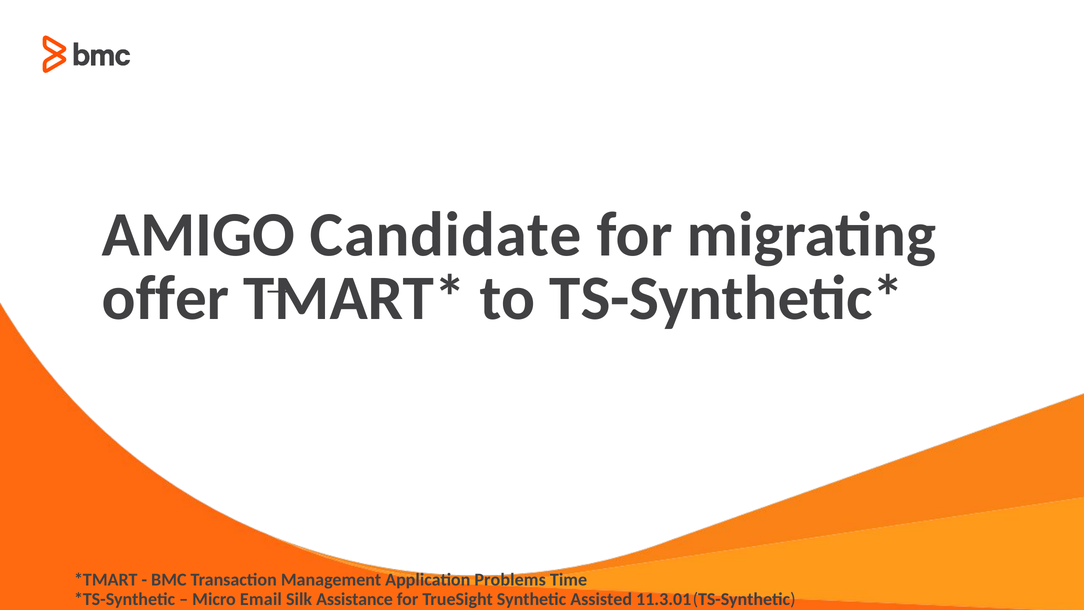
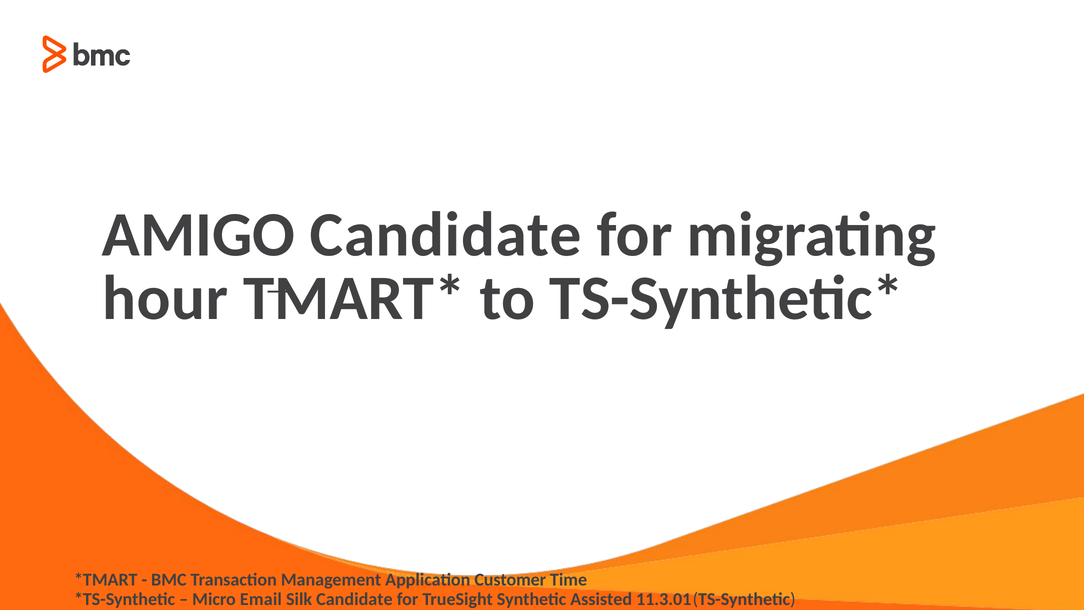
offer: offer -> hour
Problems: Problems -> Customer
Silk Assistance: Assistance -> Candidate
